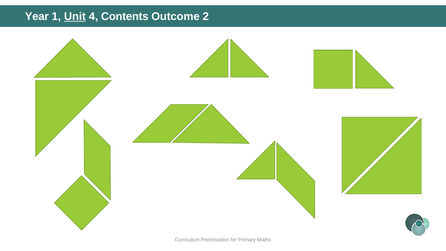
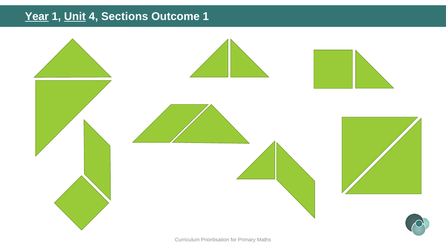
Year underline: none -> present
Contents: Contents -> Sections
Outcome 2: 2 -> 1
